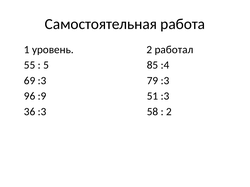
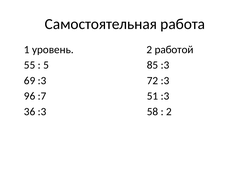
работал: работал -> работой
85 :4: :4 -> :3
79: 79 -> 72
:9: :9 -> :7
